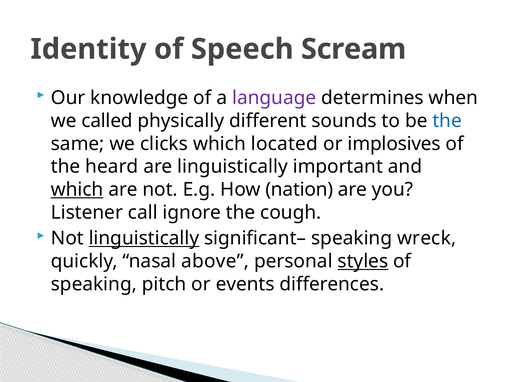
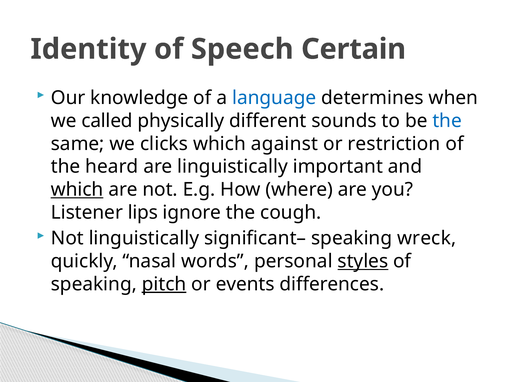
Scream: Scream -> Certain
language colour: purple -> blue
located: located -> against
implosives: implosives -> restriction
nation: nation -> where
call: call -> lips
linguistically at (144, 238) underline: present -> none
above: above -> words
pitch underline: none -> present
